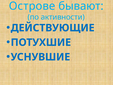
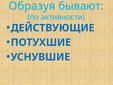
Острове: Острове -> Образуя
